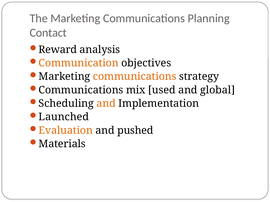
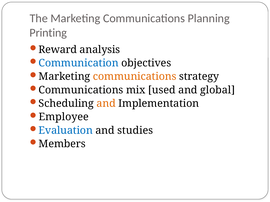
Contact: Contact -> Printing
Communication colour: orange -> blue
Launched: Launched -> Employee
Evaluation colour: orange -> blue
pushed: pushed -> studies
Materials: Materials -> Members
